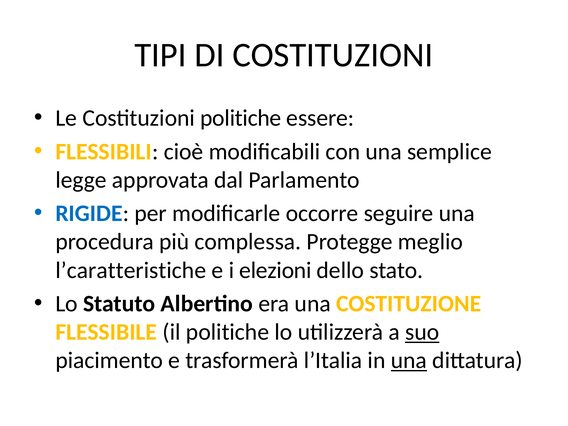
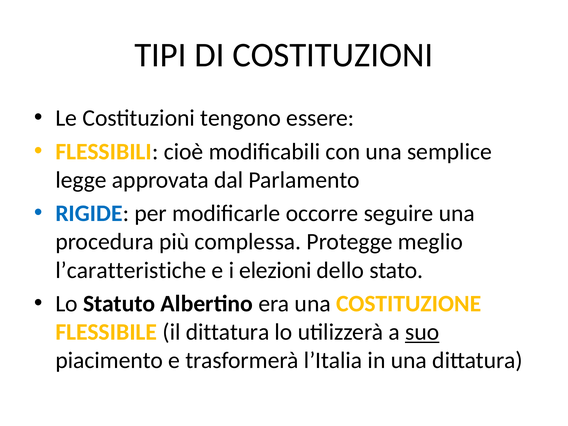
Costituzioni politiche: politiche -> tengono
il politiche: politiche -> dittatura
una at (409, 360) underline: present -> none
